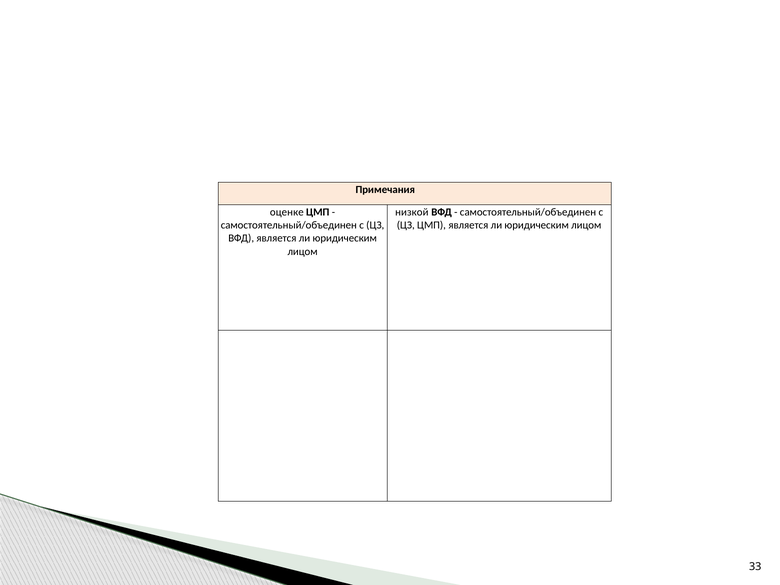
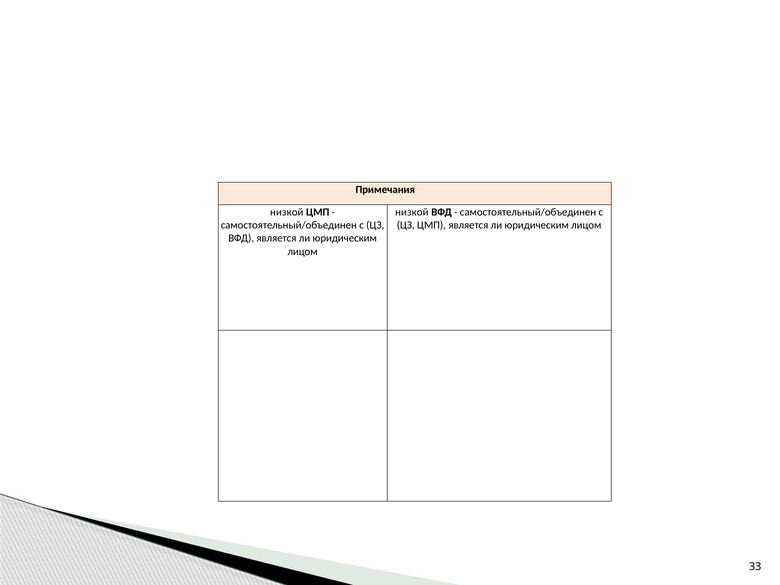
оценке at (287, 212): оценке -> низкой
